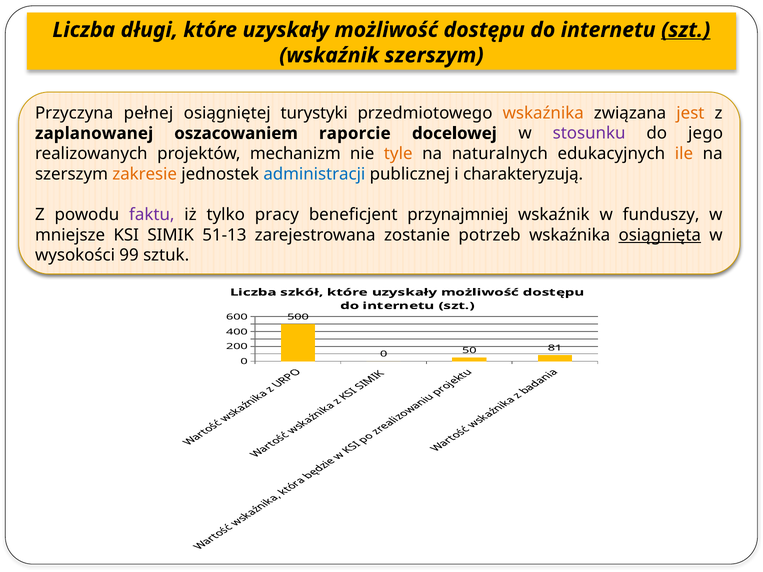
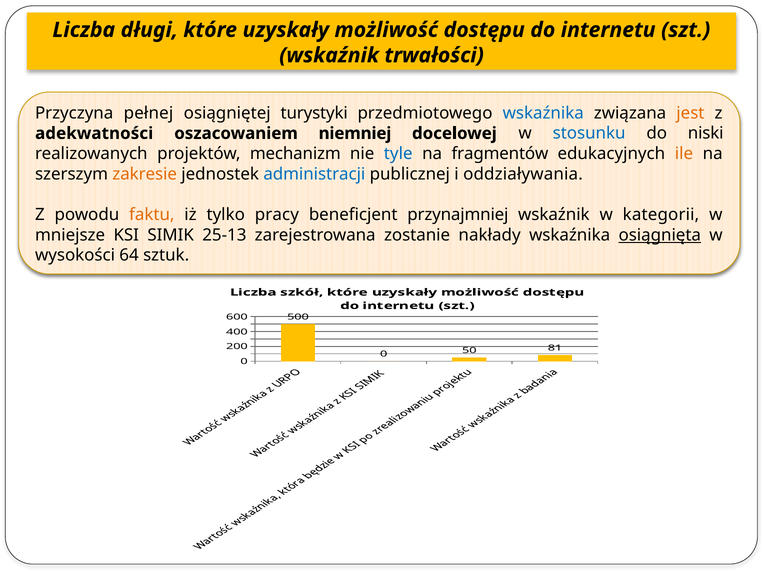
szt at (686, 30) underline: present -> none
wskaźnik szerszym: szerszym -> trwałości
wskaźnika at (543, 113) colour: orange -> blue
zaplanowanej: zaplanowanej -> adekwatności
raporcie: raporcie -> niemniej
stosunku colour: purple -> blue
jego: jego -> niski
tyle colour: orange -> blue
naturalnych: naturalnych -> fragmentów
charakteryzują: charakteryzują -> oddziaływania
faktu colour: purple -> orange
funduszy: funduszy -> kategorii
51-13: 51-13 -> 25-13
potrzeb: potrzeb -> nakłady
99: 99 -> 64
